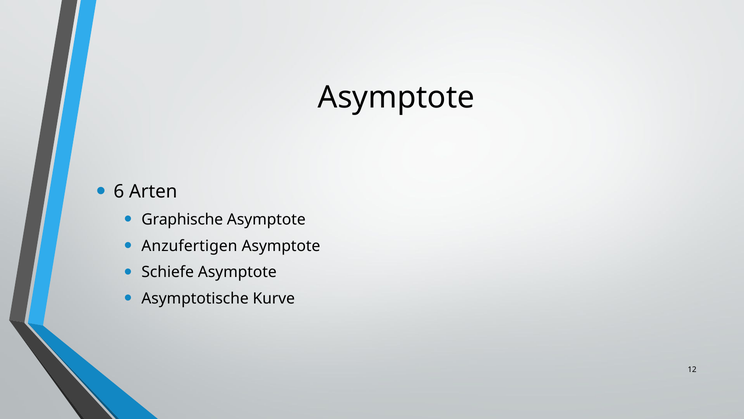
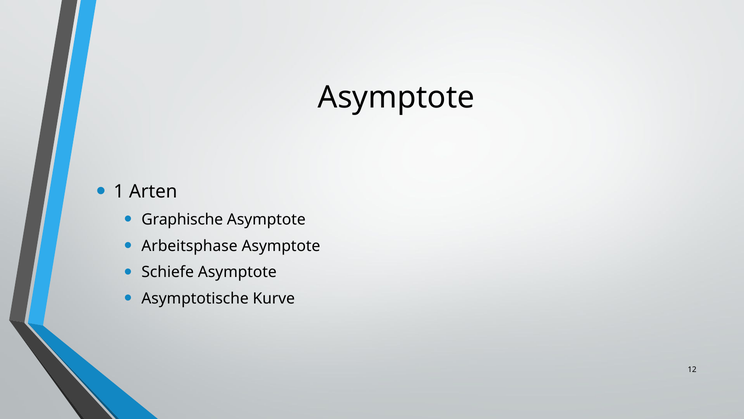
6: 6 -> 1
Anzufertigen: Anzufertigen -> Arbeitsphase
